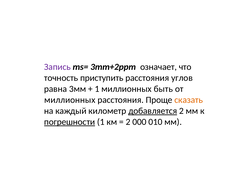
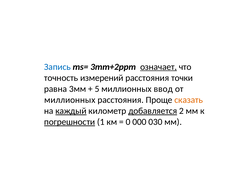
Запись colour: purple -> blue
означает underline: none -> present
приступить: приступить -> измерений
углов: углов -> точки
1 at (97, 89): 1 -> 5
быть: быть -> ввод
каждый underline: none -> present
2 at (128, 122): 2 -> 0
010: 010 -> 030
